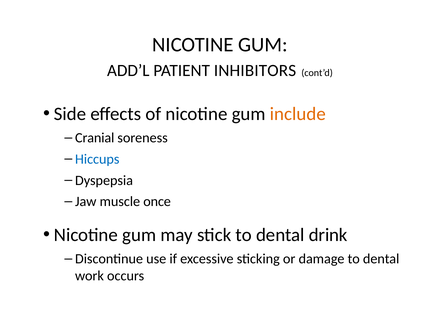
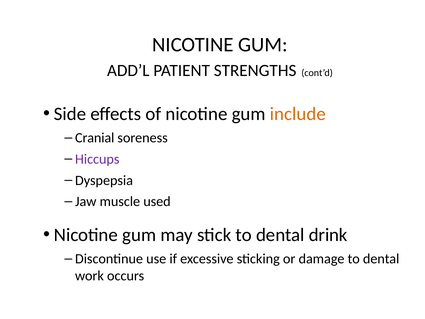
INHIBITORS: INHIBITORS -> STRENGTHS
Hiccups colour: blue -> purple
once: once -> used
